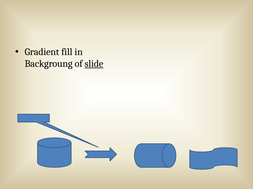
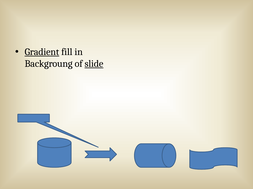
Gradient underline: none -> present
